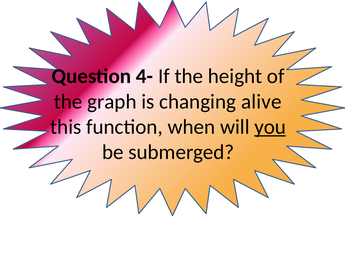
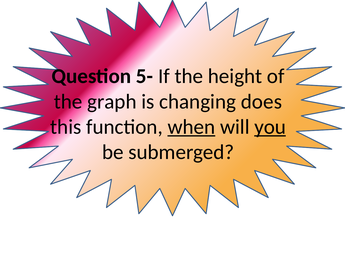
4-: 4- -> 5-
alive: alive -> does
when underline: none -> present
